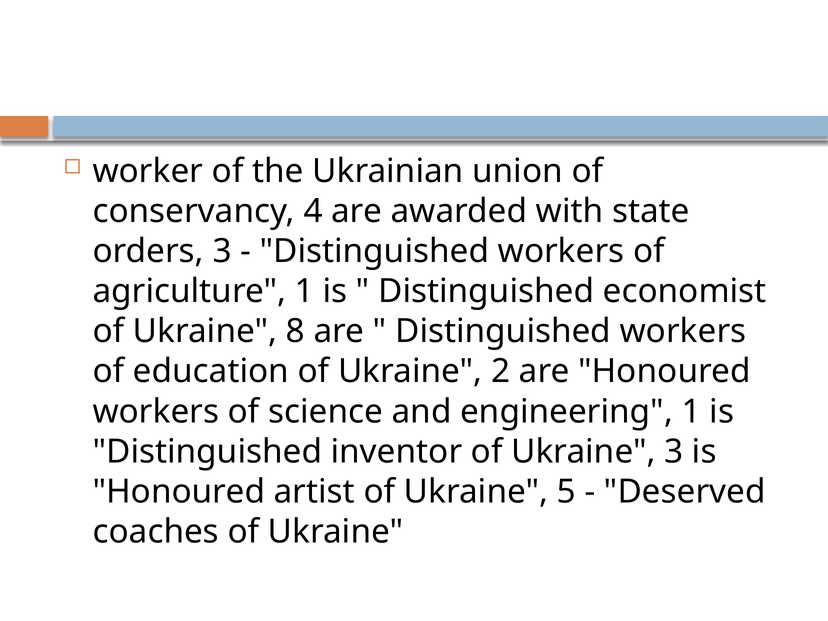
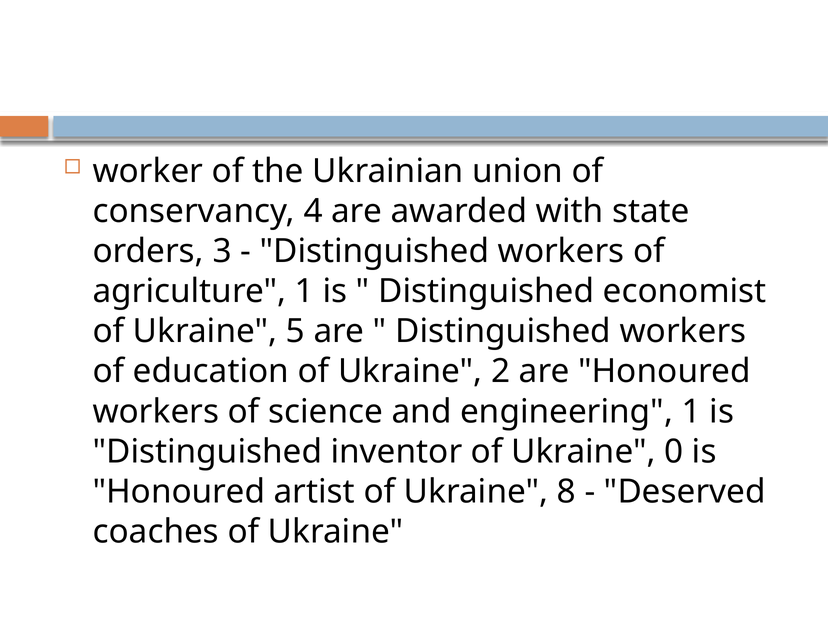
8: 8 -> 5
Ukraine 3: 3 -> 0
5: 5 -> 8
